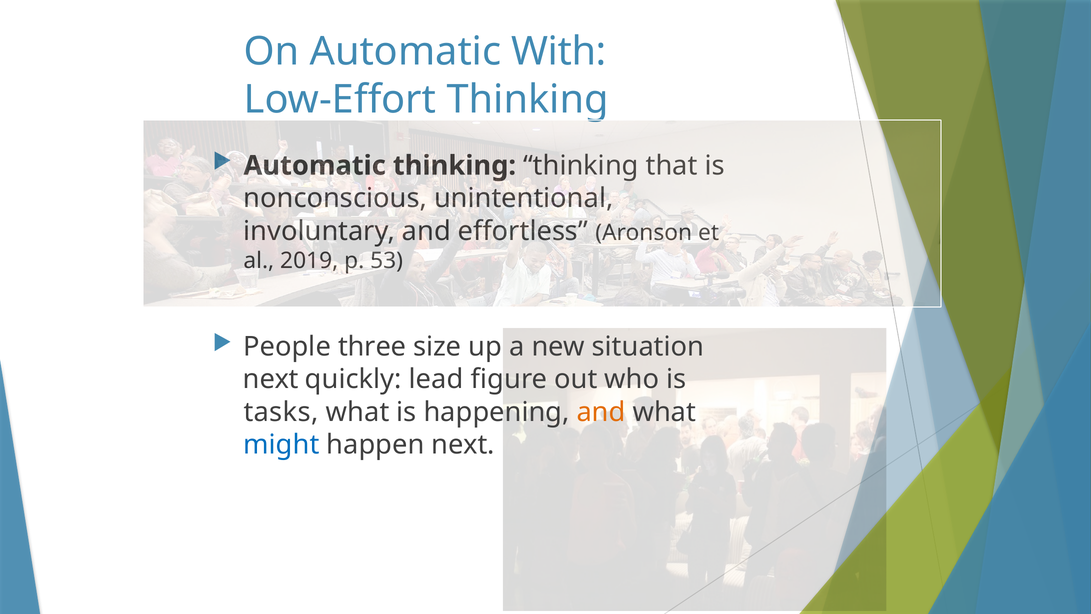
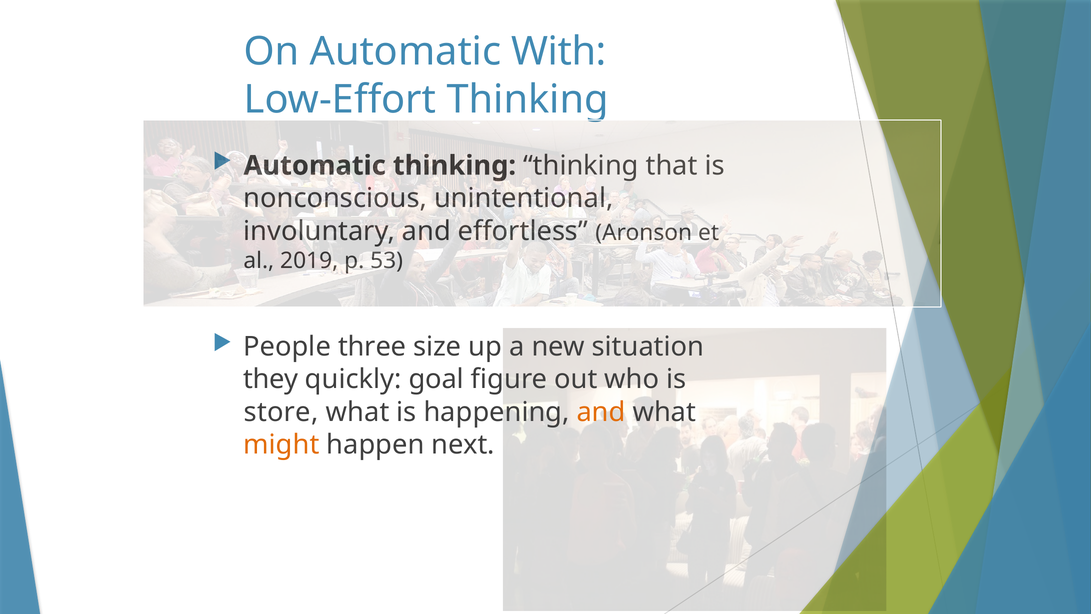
next at (271, 379): next -> they
lead: lead -> goal
tasks: tasks -> store
might colour: blue -> orange
